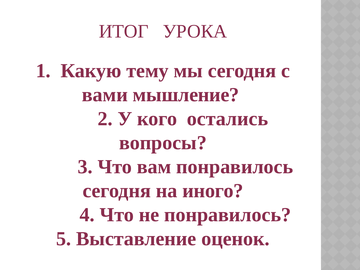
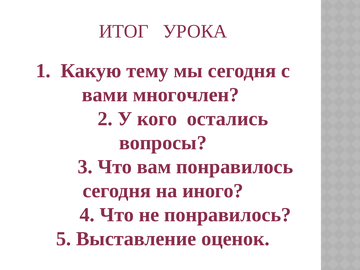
мышление: мышление -> многочлен
